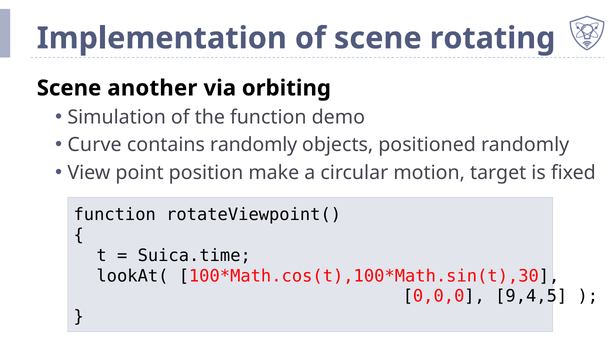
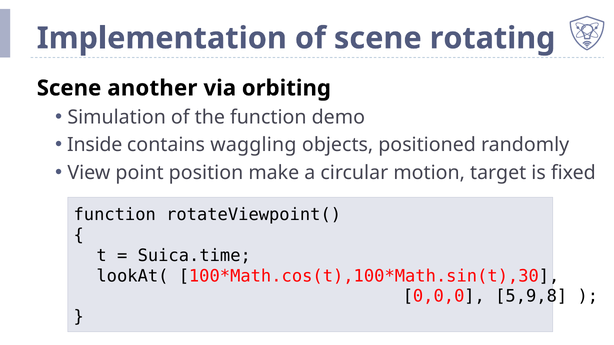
Curve: Curve -> Inside
contains randomly: randomly -> waggling
9,4,5: 9,4,5 -> 5,9,8
